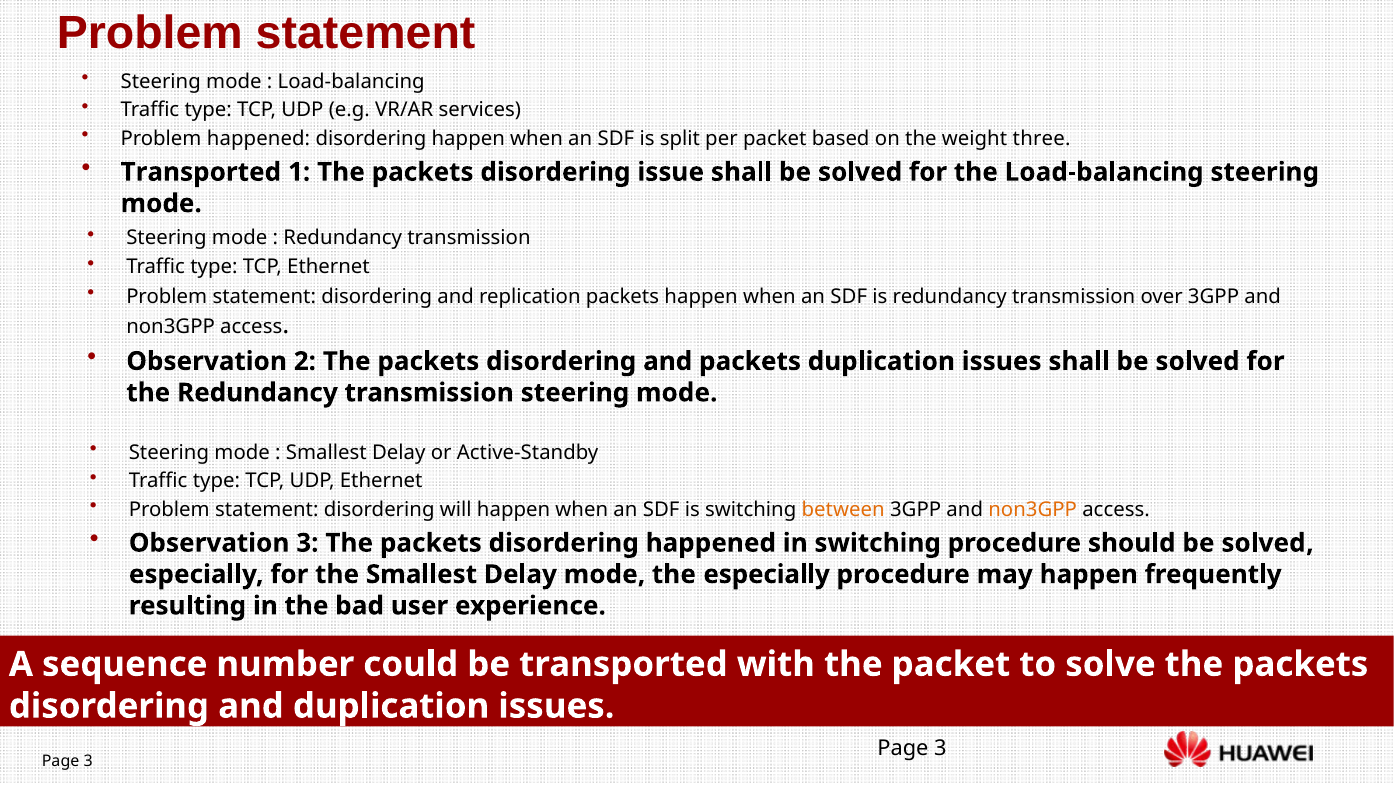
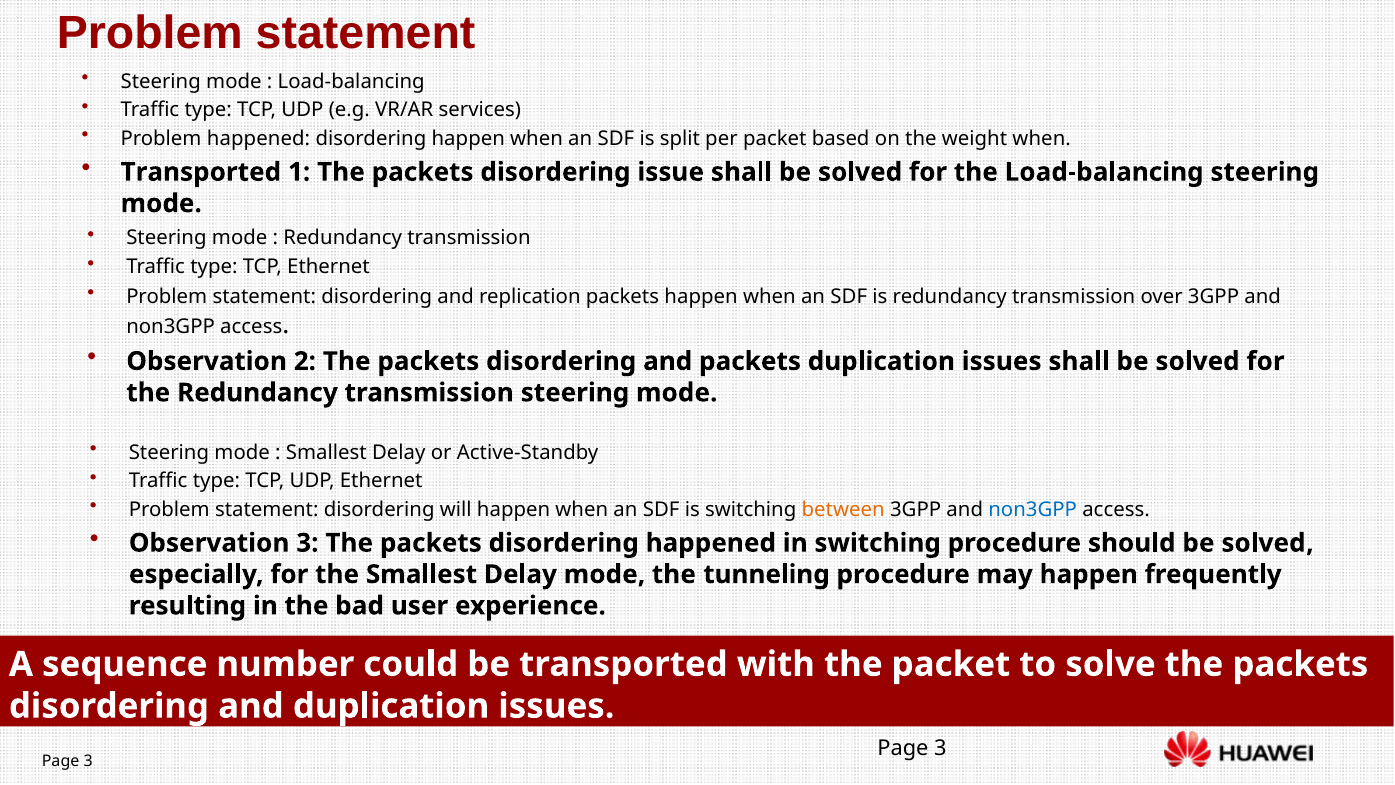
weight three: three -> when
non3GPP at (1033, 509) colour: orange -> blue
the especially: especially -> tunneling
